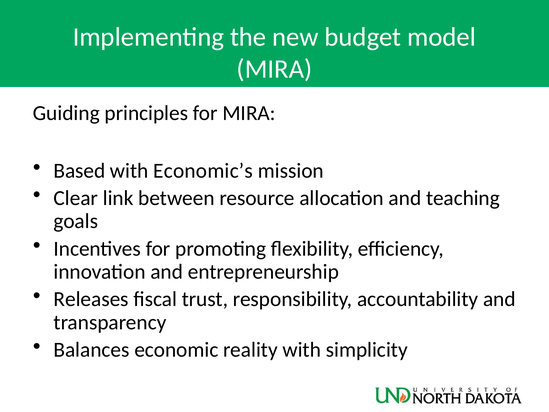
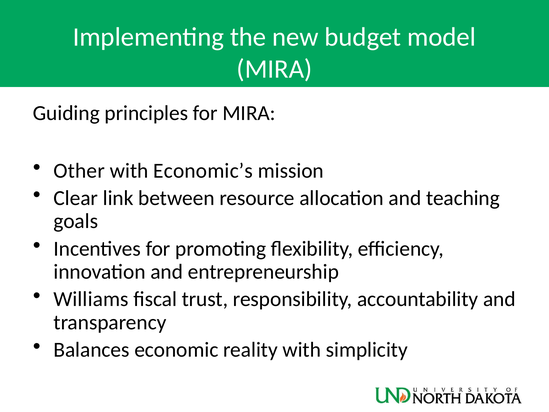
Based: Based -> Other
Releases: Releases -> Williams
